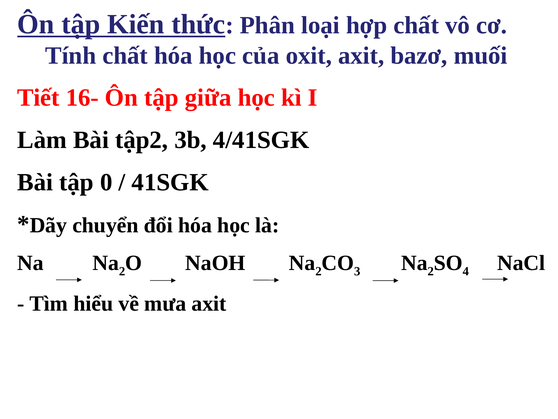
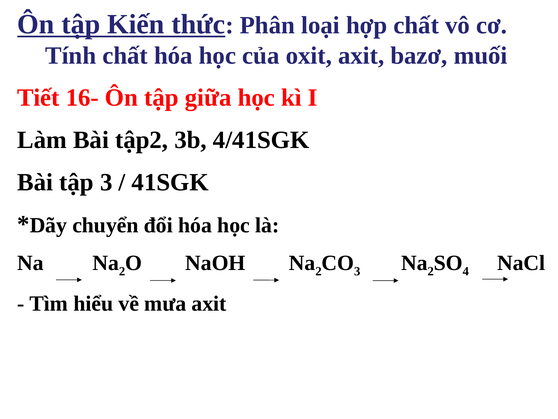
tập 0: 0 -> 3
